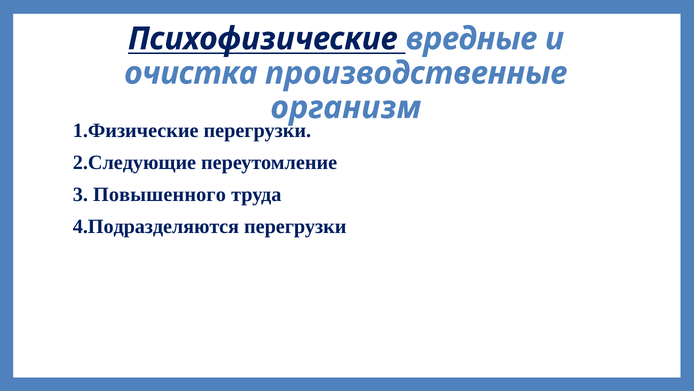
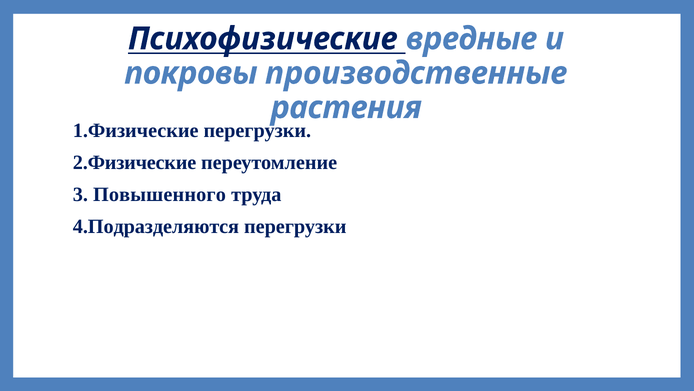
очистка: очистка -> покровы
организм: организм -> растения
2.Следующие: 2.Следующие -> 2.Физические
